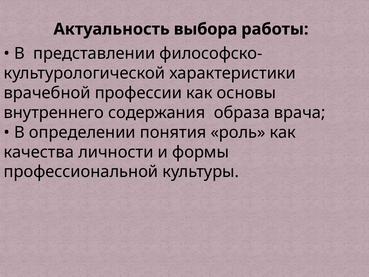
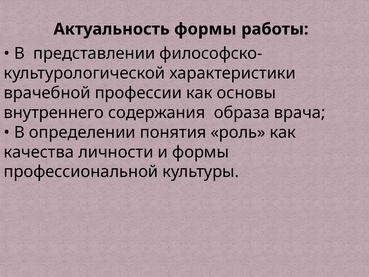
Актуальность выбора: выбора -> формы
